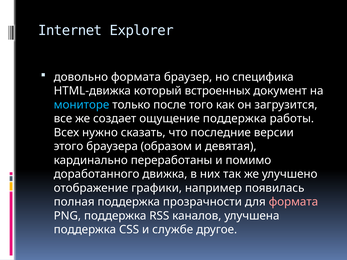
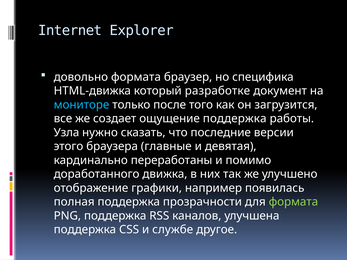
встроенных: встроенных -> разработке
Всех: Всех -> Узла
образом: образом -> главные
формата at (293, 202) colour: pink -> light green
